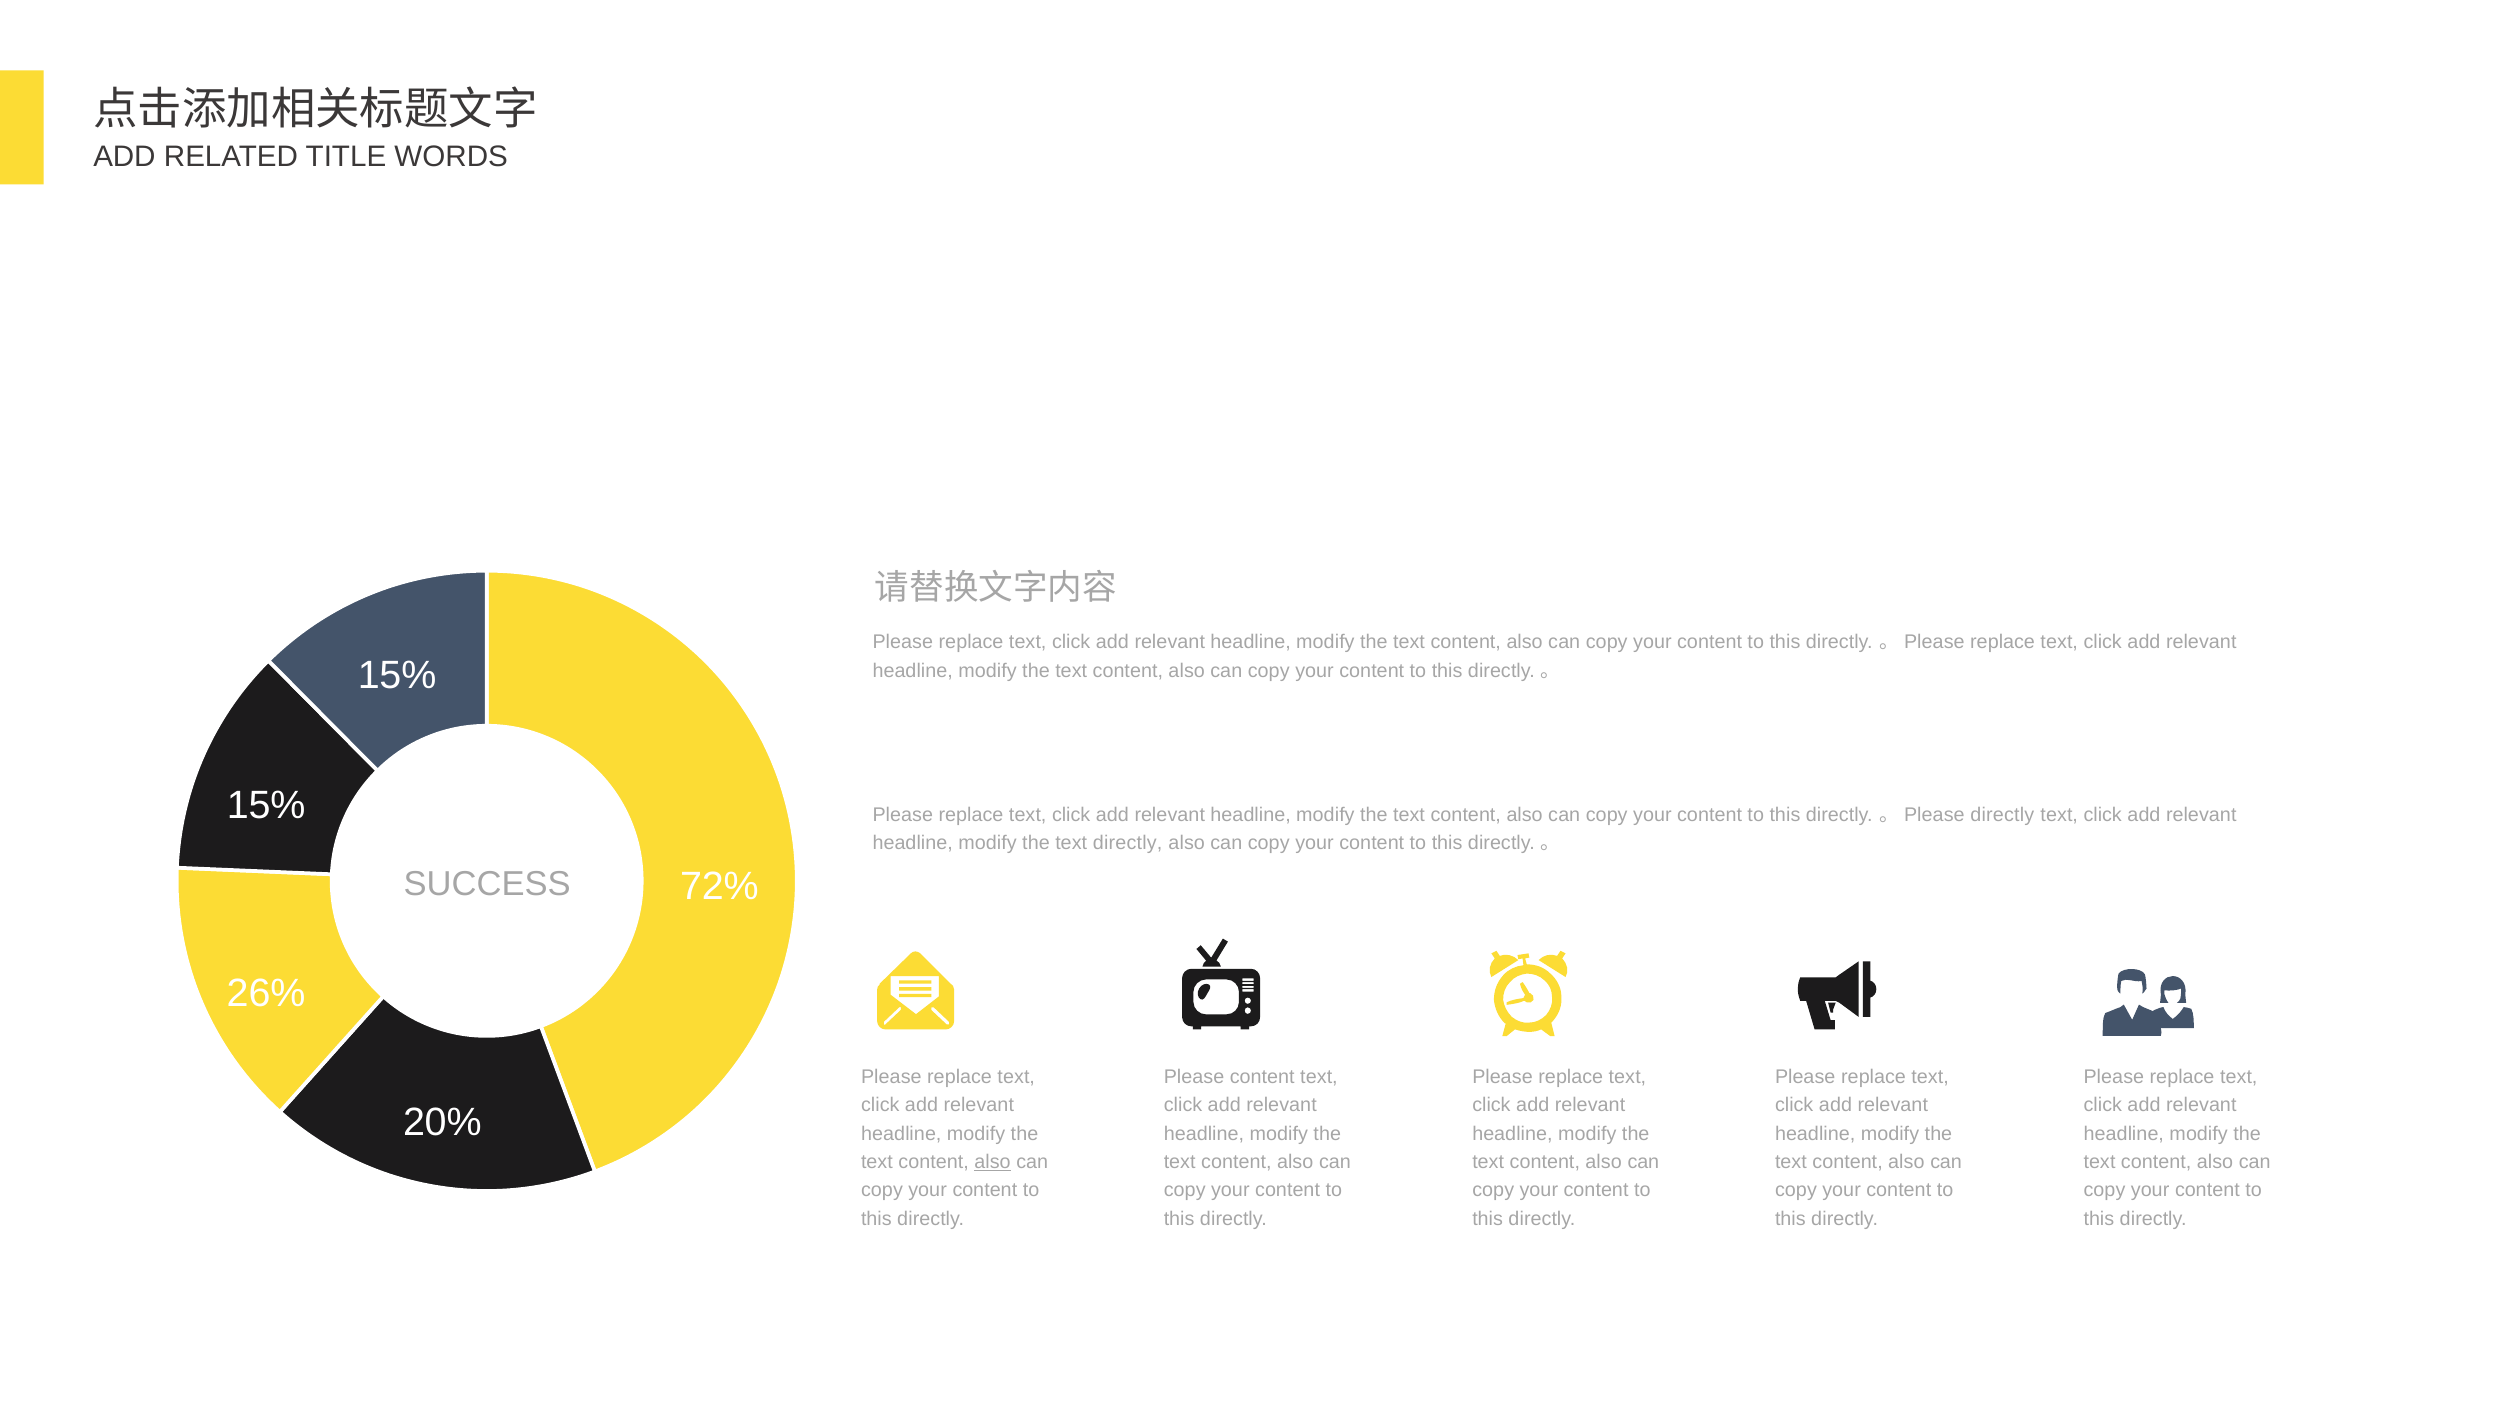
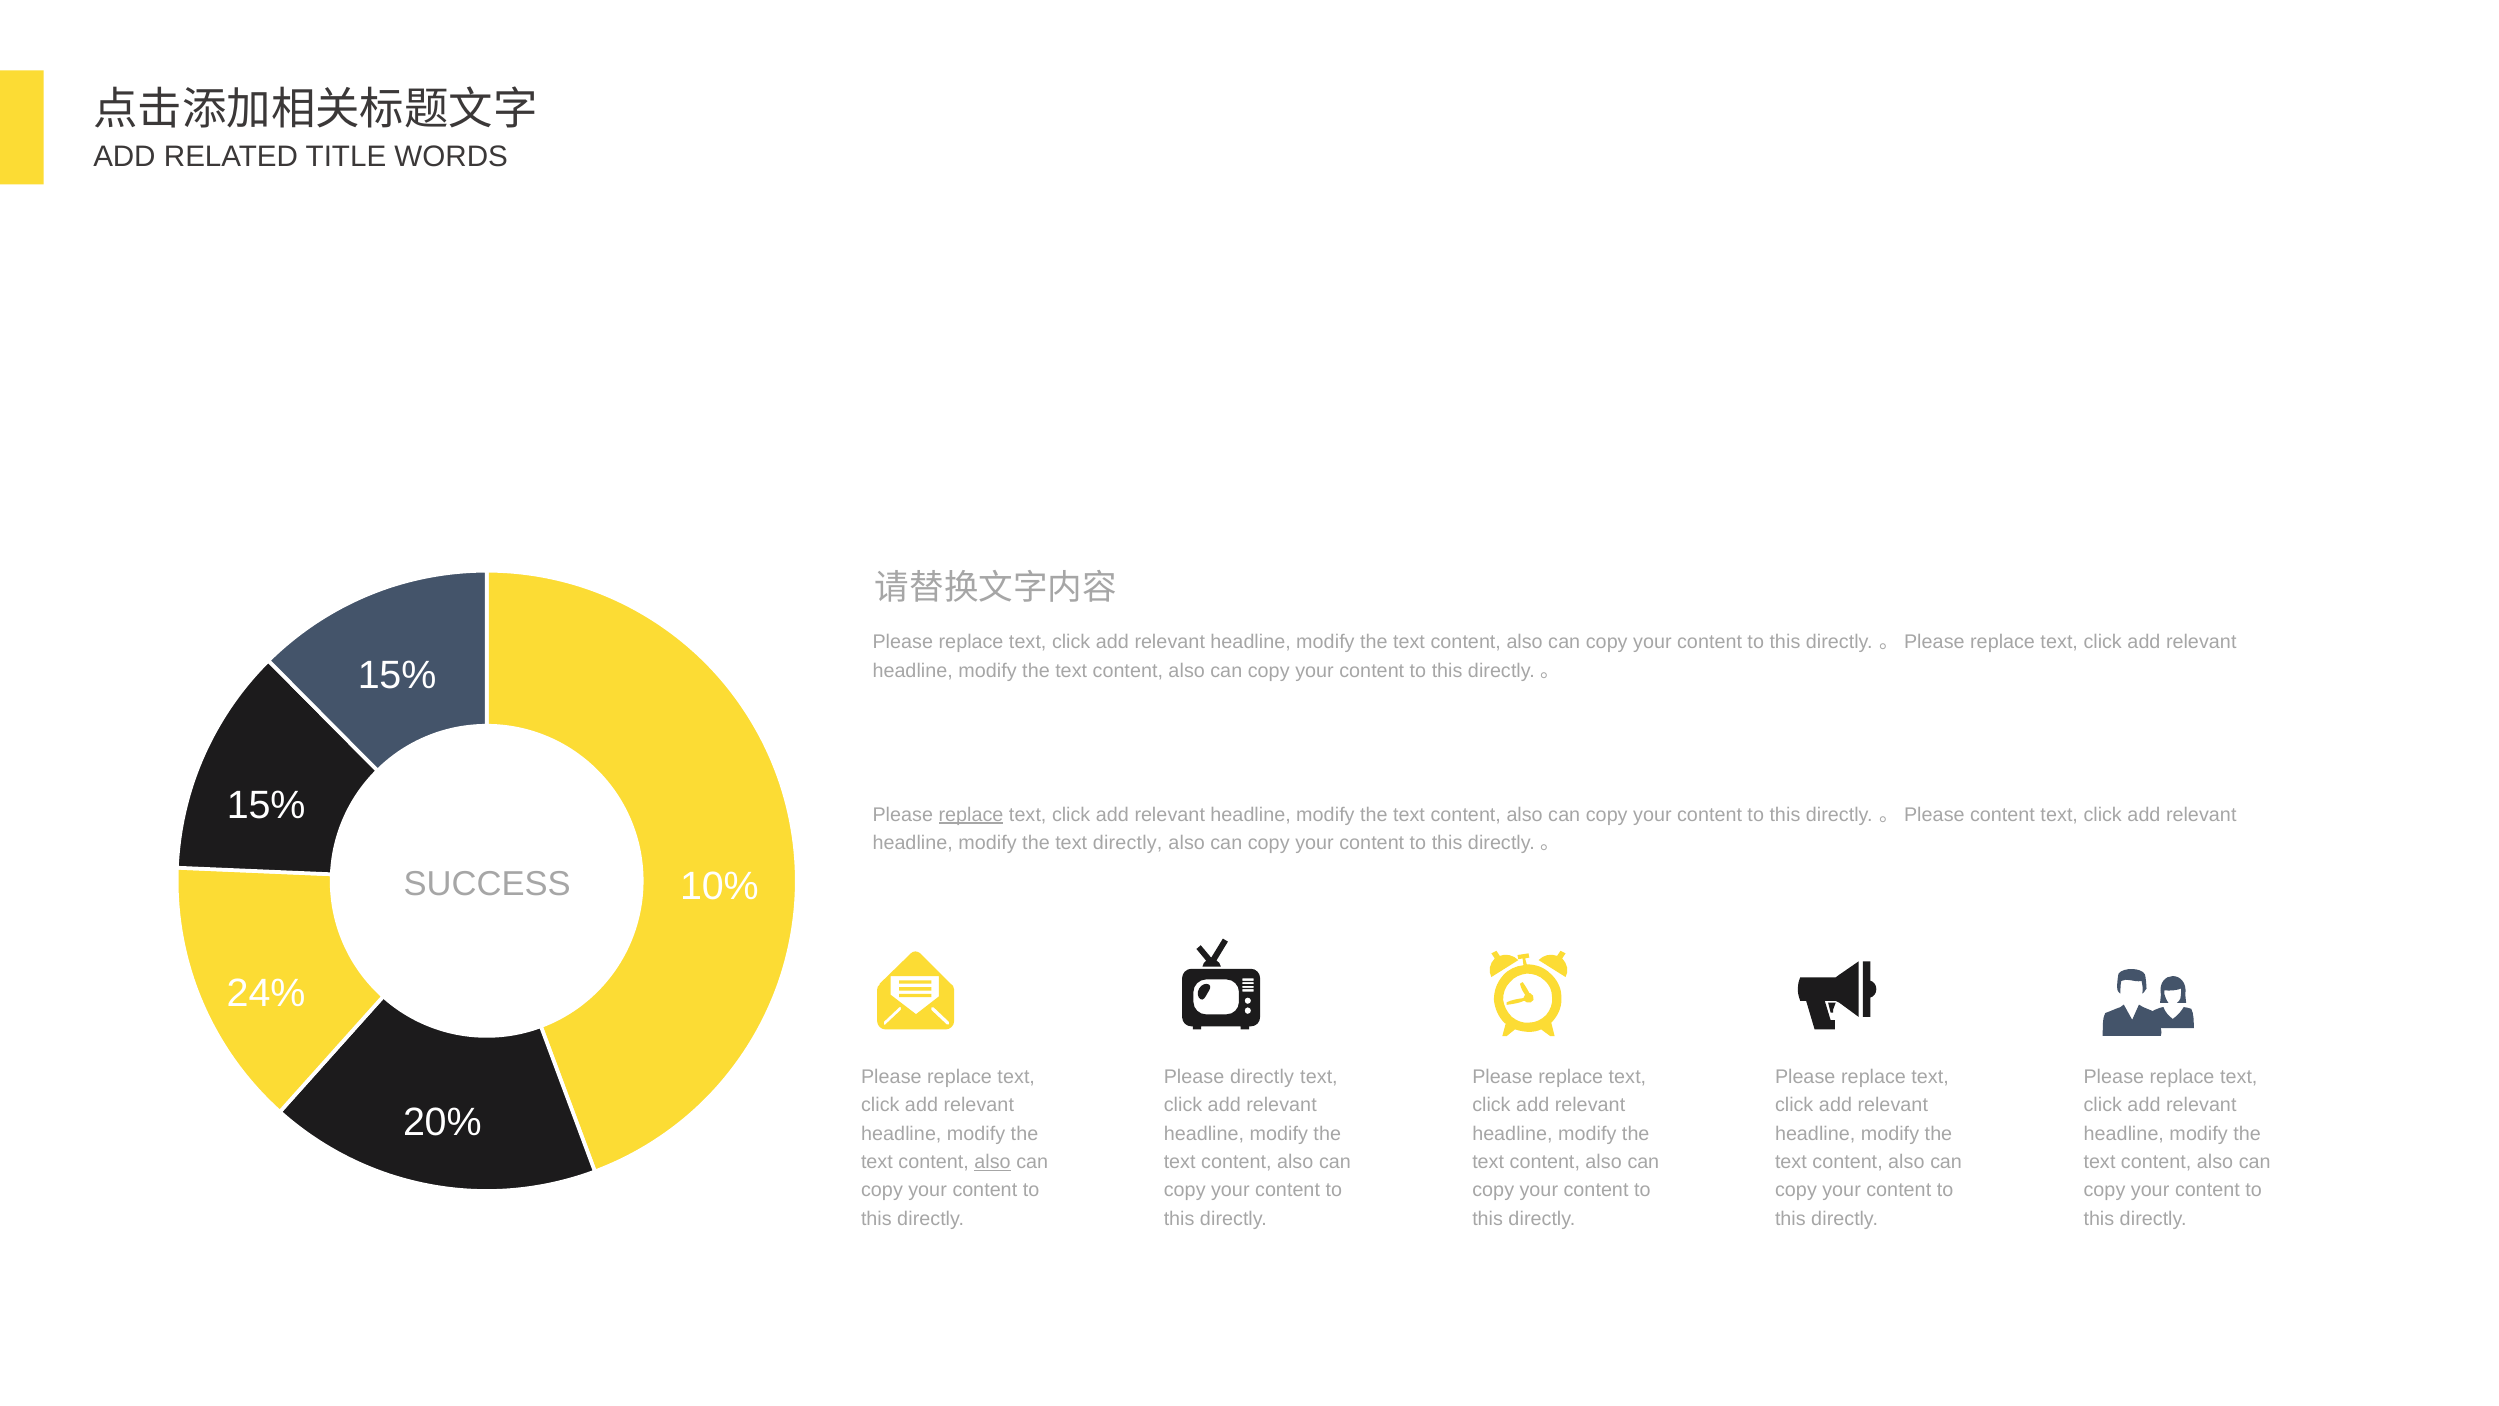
replace at (971, 814) underline: none -> present
directly at (2002, 814): directly -> content
72%: 72% -> 10%
26%: 26% -> 24%
Please content: content -> directly
